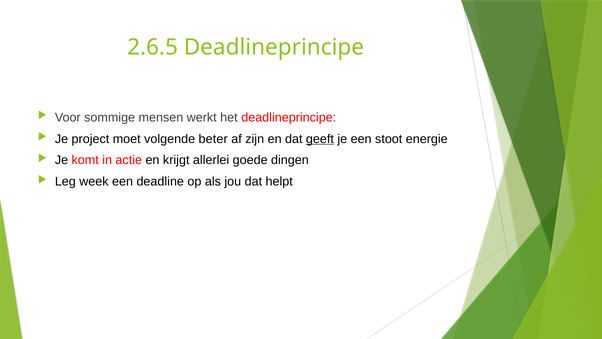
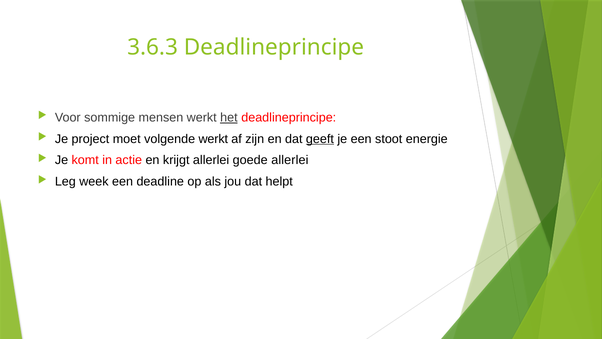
2.6.5: 2.6.5 -> 3.6.3
het underline: none -> present
volgende beter: beter -> werkt
goede dingen: dingen -> allerlei
